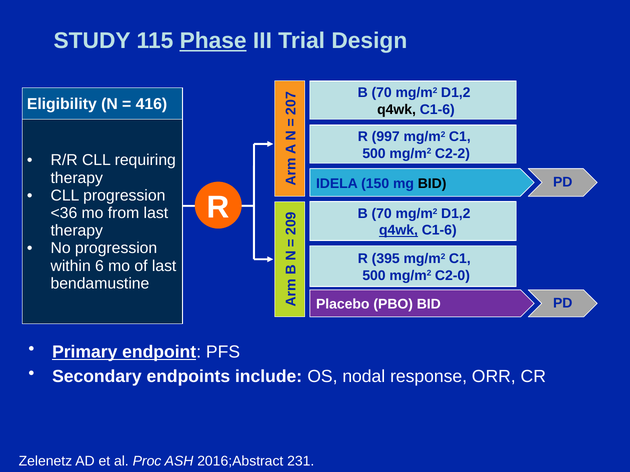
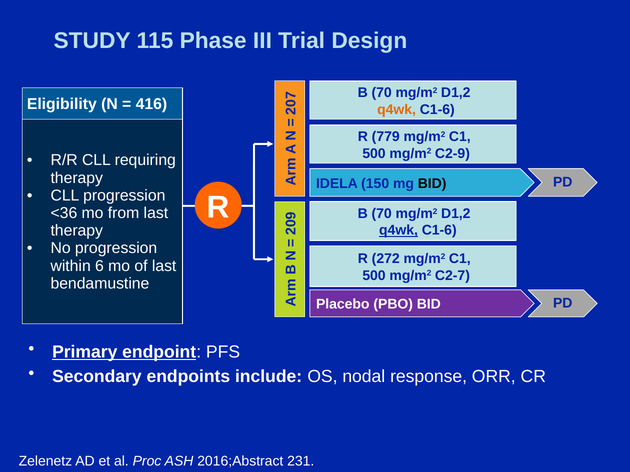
Phase underline: present -> none
q4wk at (397, 110) colour: black -> orange
997: 997 -> 779
C2-2: C2-2 -> C2-9
395: 395 -> 272
C2-0: C2-0 -> C2-7
